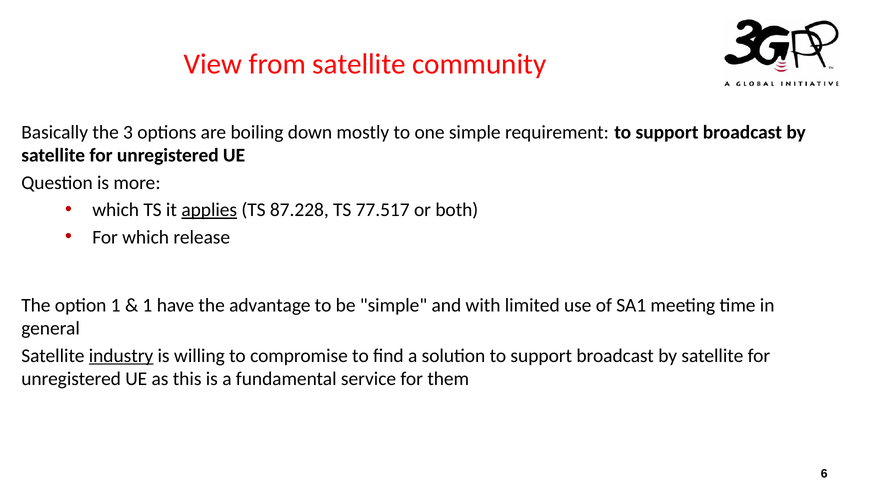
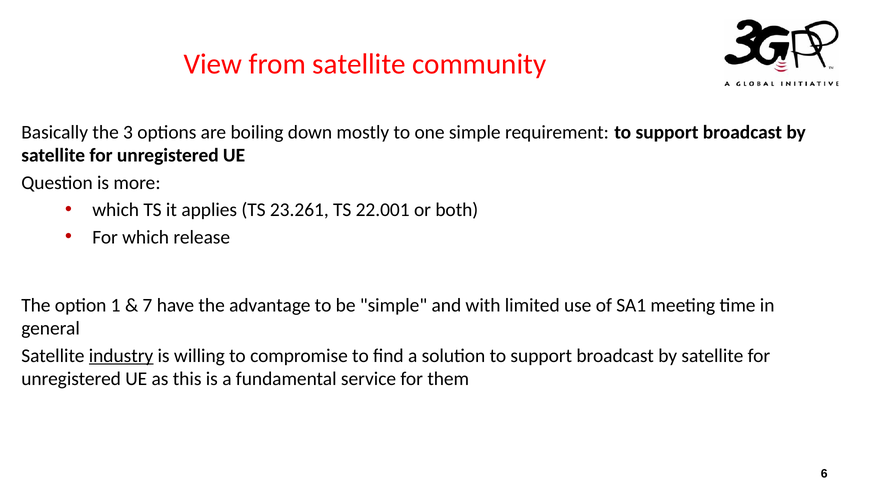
applies underline: present -> none
87.228: 87.228 -> 23.261
77.517: 77.517 -> 22.001
1 at (147, 305): 1 -> 7
